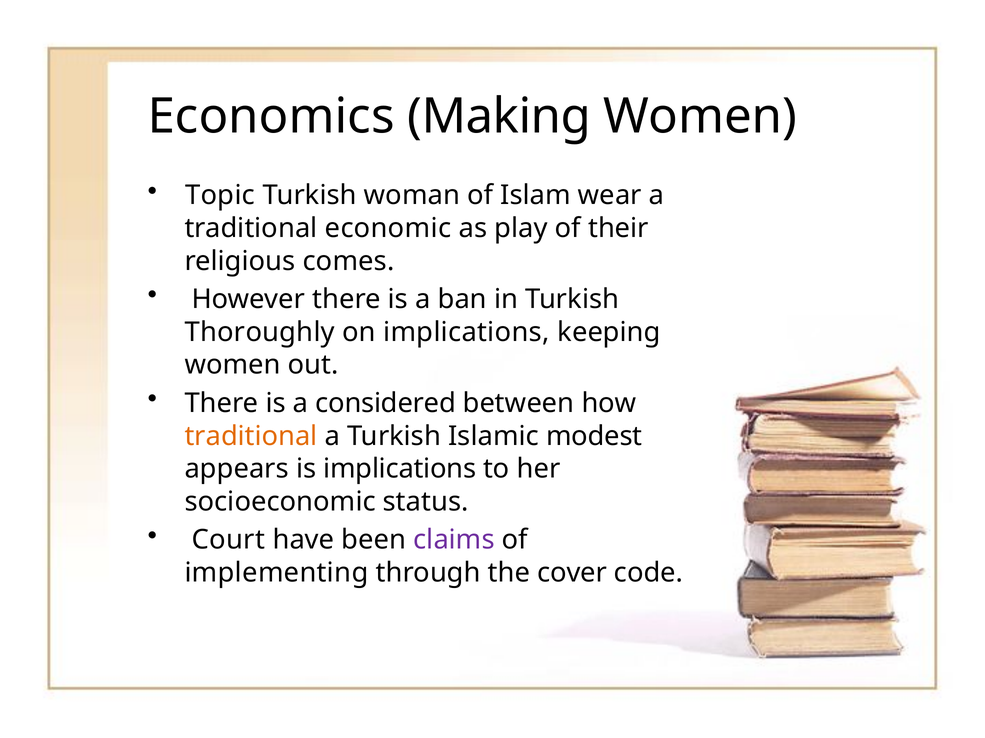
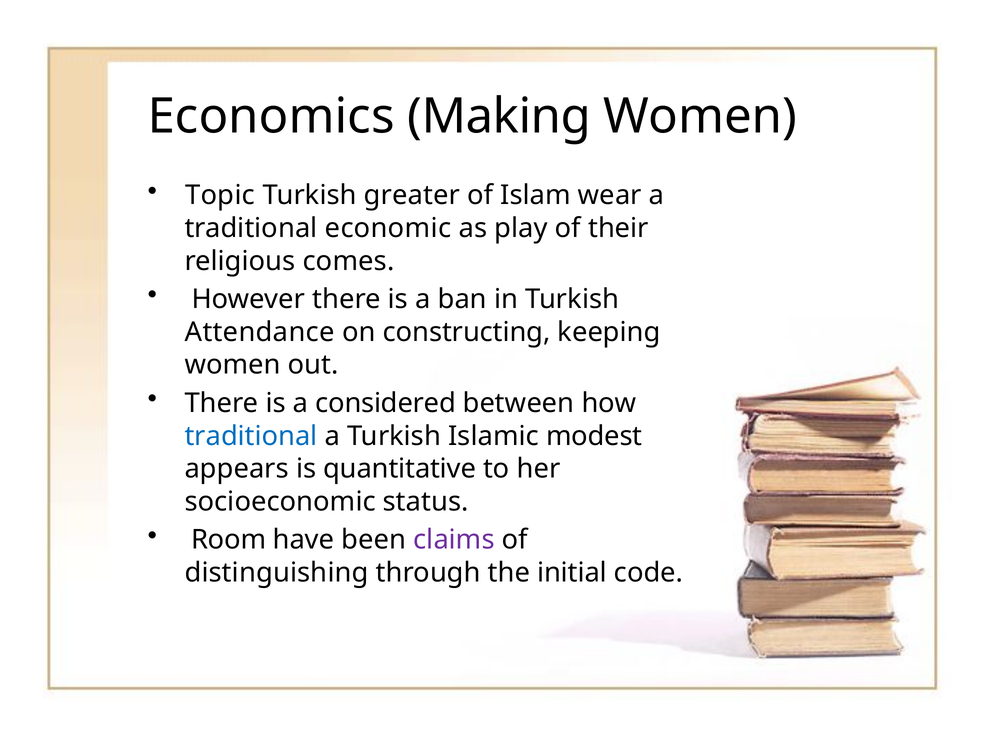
woman: woman -> greater
Thoroughly: Thoroughly -> Attendance
on implications: implications -> constructing
traditional at (251, 437) colour: orange -> blue
is implications: implications -> quantitative
Court: Court -> Room
implementing: implementing -> distinguishing
cover: cover -> initial
